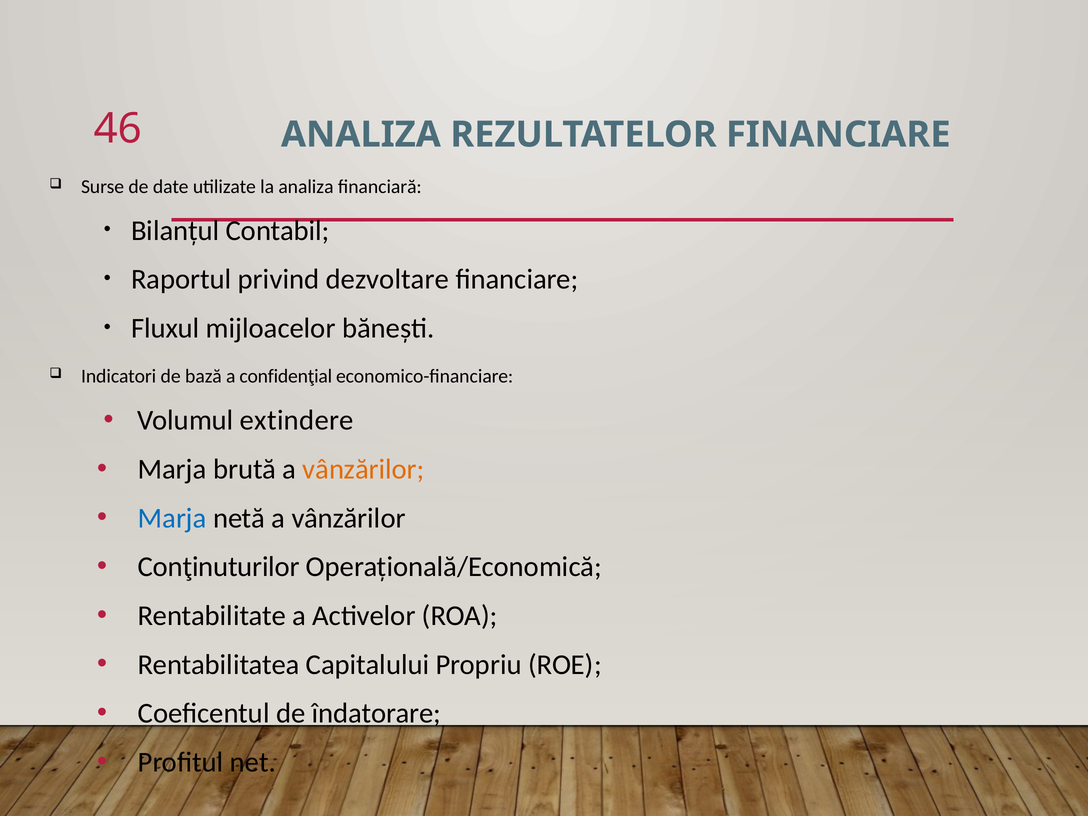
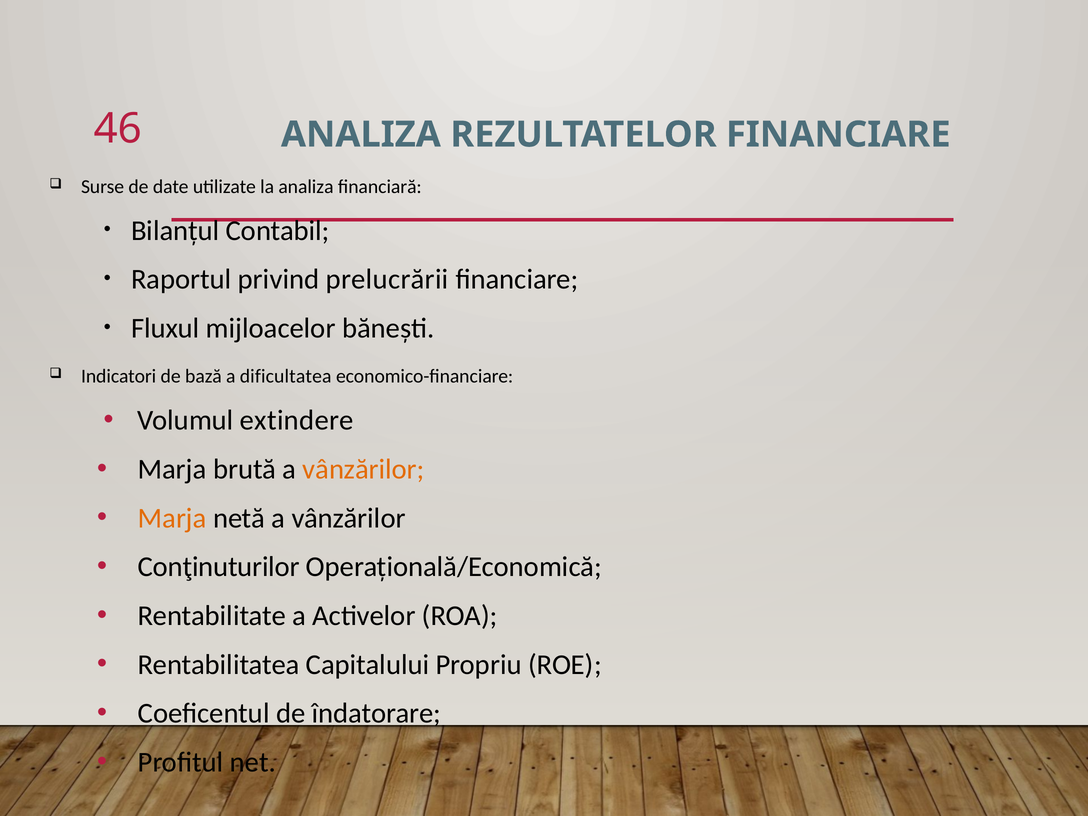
dezvoltare: dezvoltare -> prelucrării
confidenţial: confidenţial -> dificultatea
Marja at (172, 518) colour: blue -> orange
